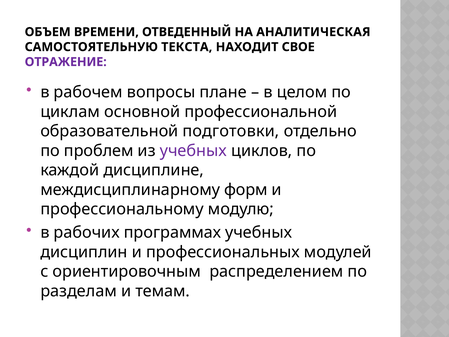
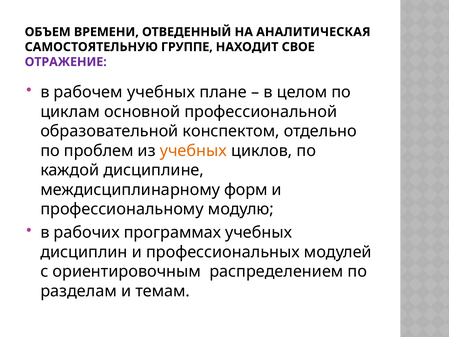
ТЕКСТА: ТЕКСТА -> ГРУППЕ
рабочем вопросы: вопросы -> учебных
подготовки: подготовки -> конспектом
учебных at (193, 151) colour: purple -> orange
